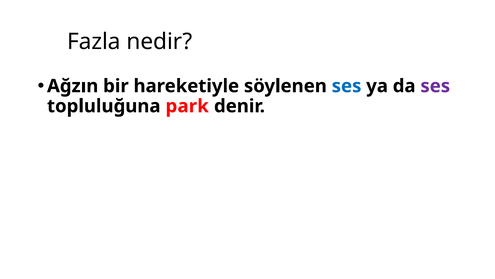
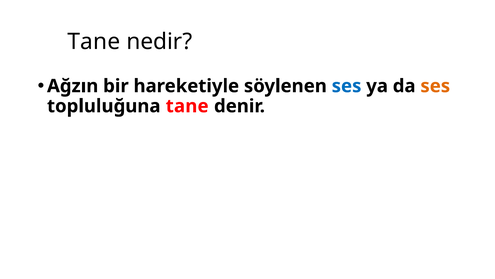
Fazla at (94, 42): Fazla -> Tane
ses at (435, 86) colour: purple -> orange
topluluğuna park: park -> tane
